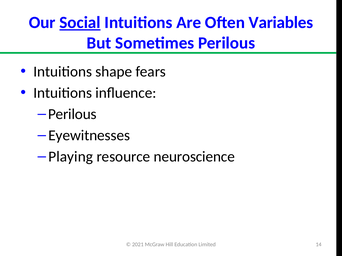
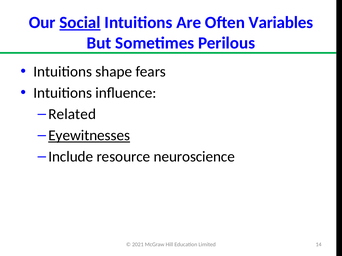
Perilous at (72, 114): Perilous -> Related
Eyewitnesses underline: none -> present
Playing: Playing -> Include
